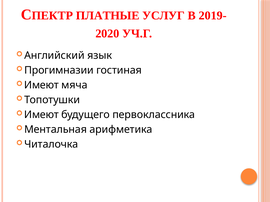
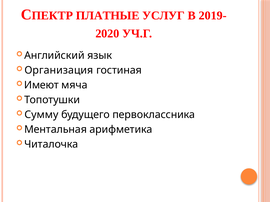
Прогимназии: Прогимназии -> Организация
Имеют at (42, 115): Имеют -> Сумму
